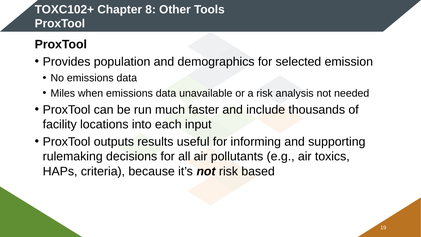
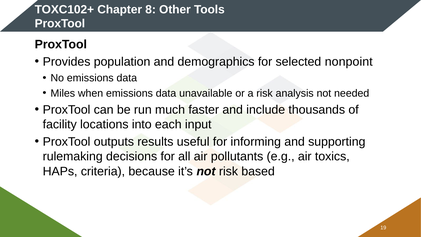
emission: emission -> nonpoint
